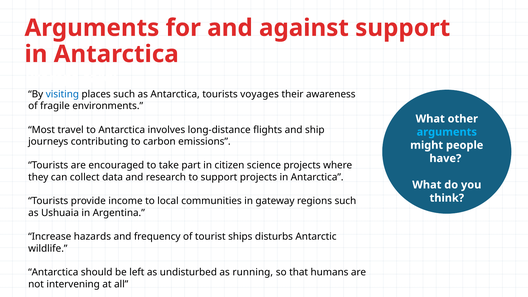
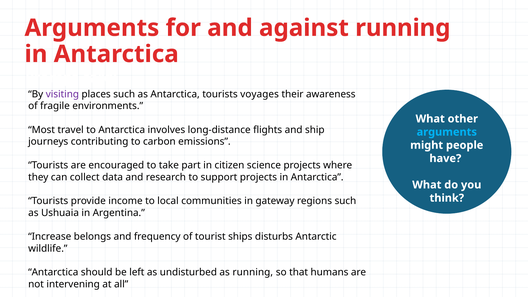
against support: support -> running
visiting colour: blue -> purple
hazards: hazards -> belongs
